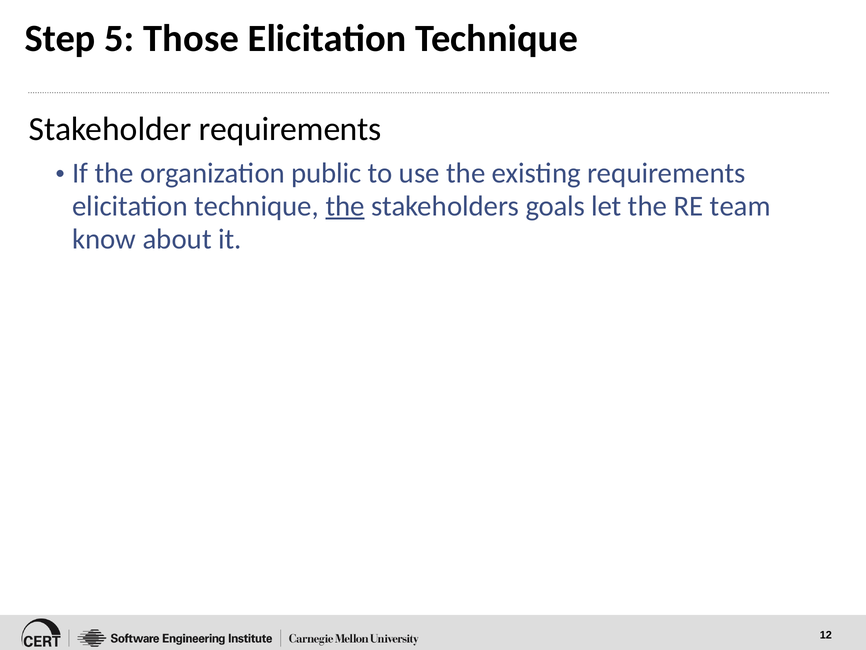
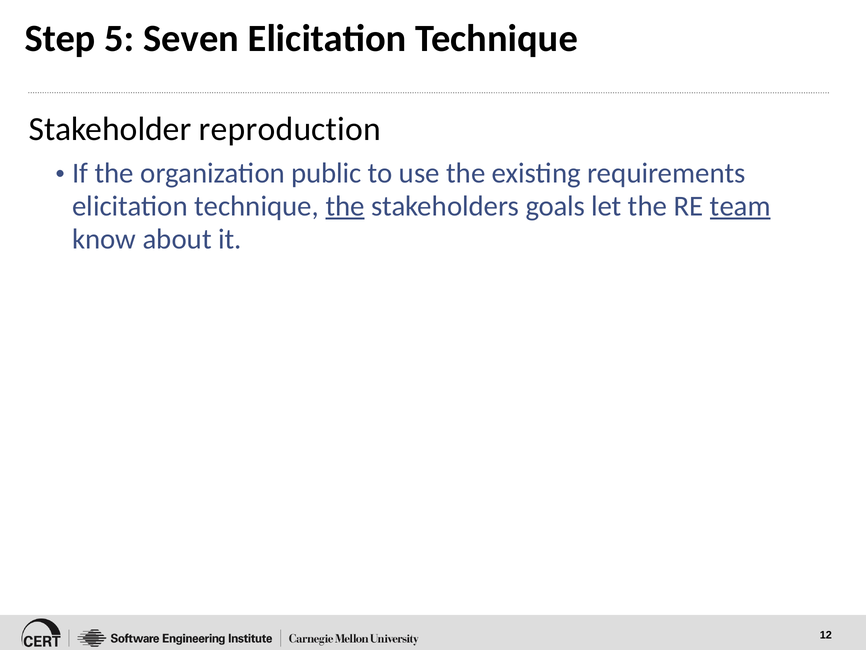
Those: Those -> Seven
Stakeholder requirements: requirements -> reproduction
team underline: none -> present
